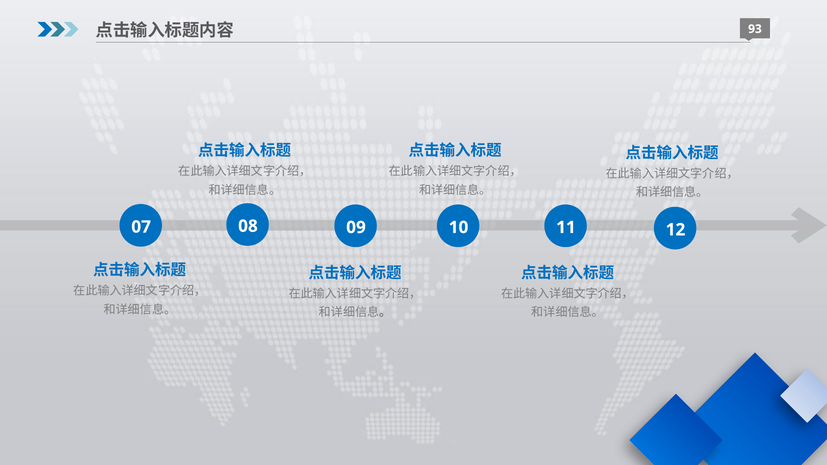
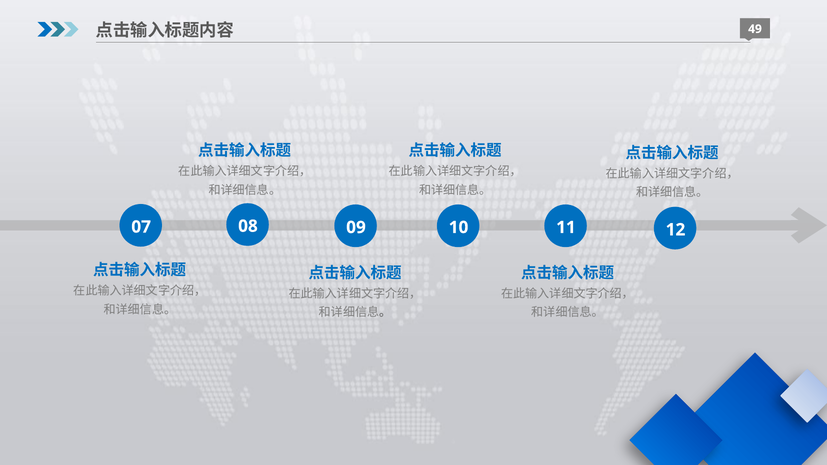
93: 93 -> 49
